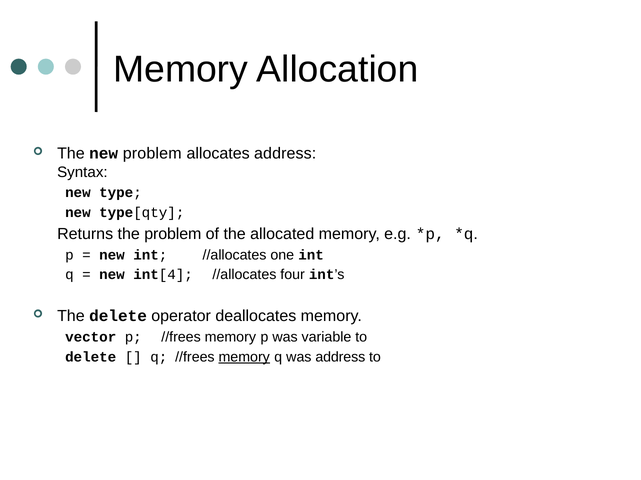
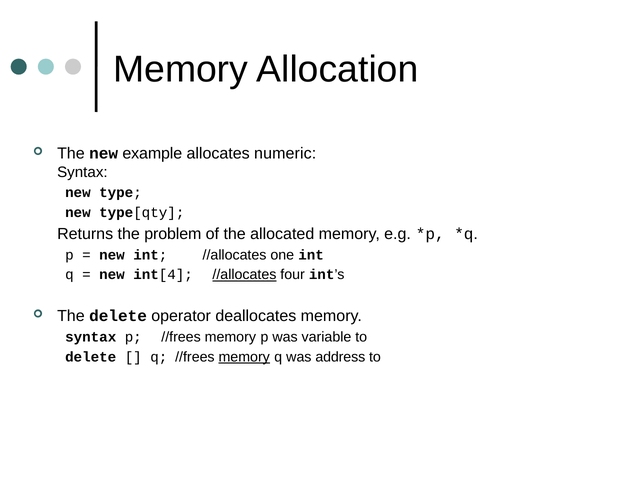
new problem: problem -> example
allocates address: address -> numeric
//allocates at (244, 275) underline: none -> present
vector at (91, 338): vector -> syntax
